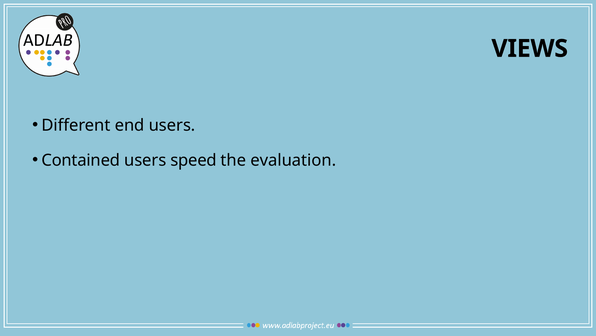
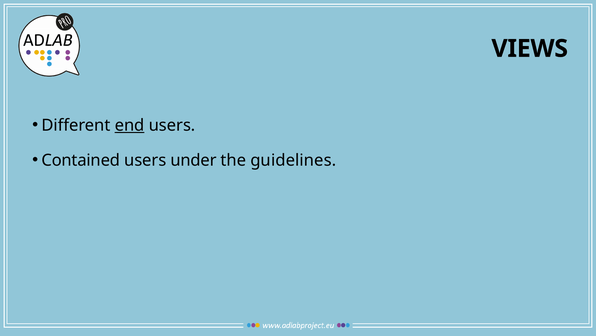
end underline: none -> present
speed: speed -> under
evaluation: evaluation -> guidelines
